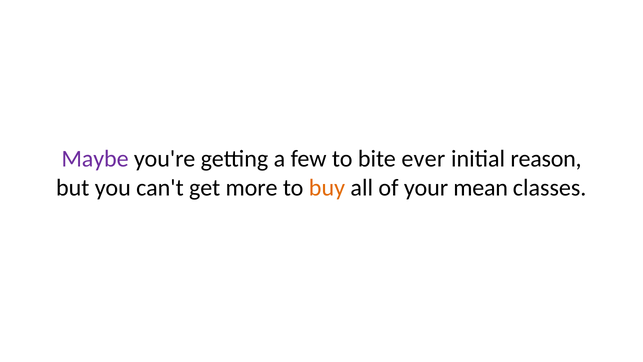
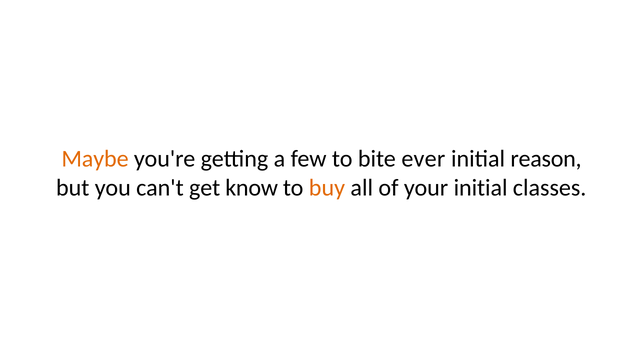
Maybe colour: purple -> orange
more: more -> know
your mean: mean -> initial
